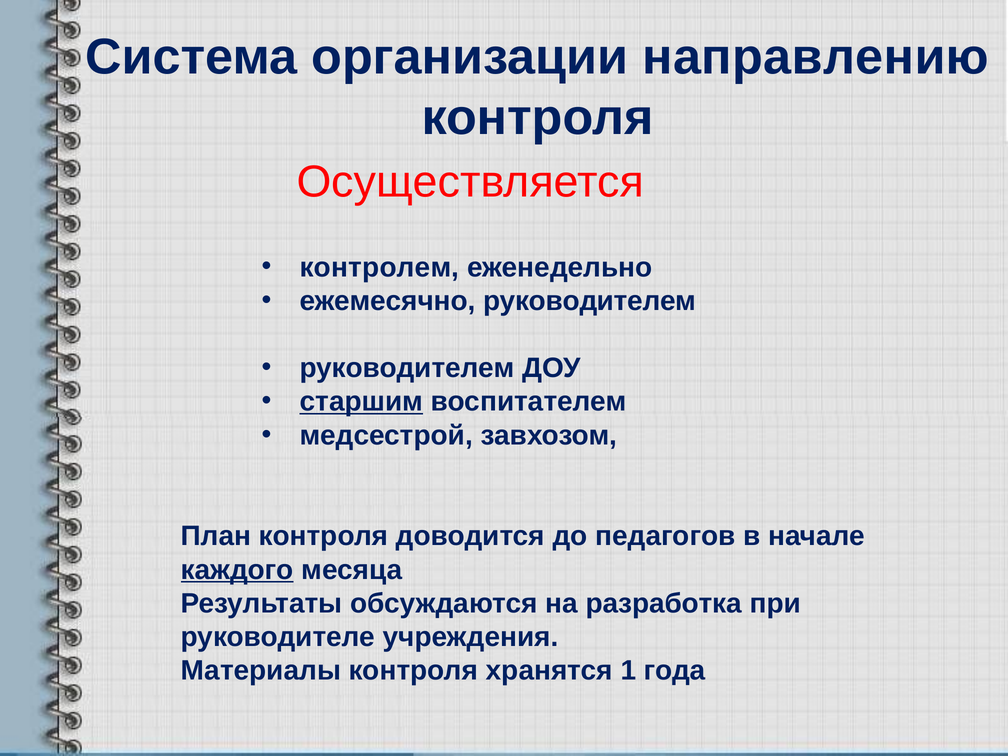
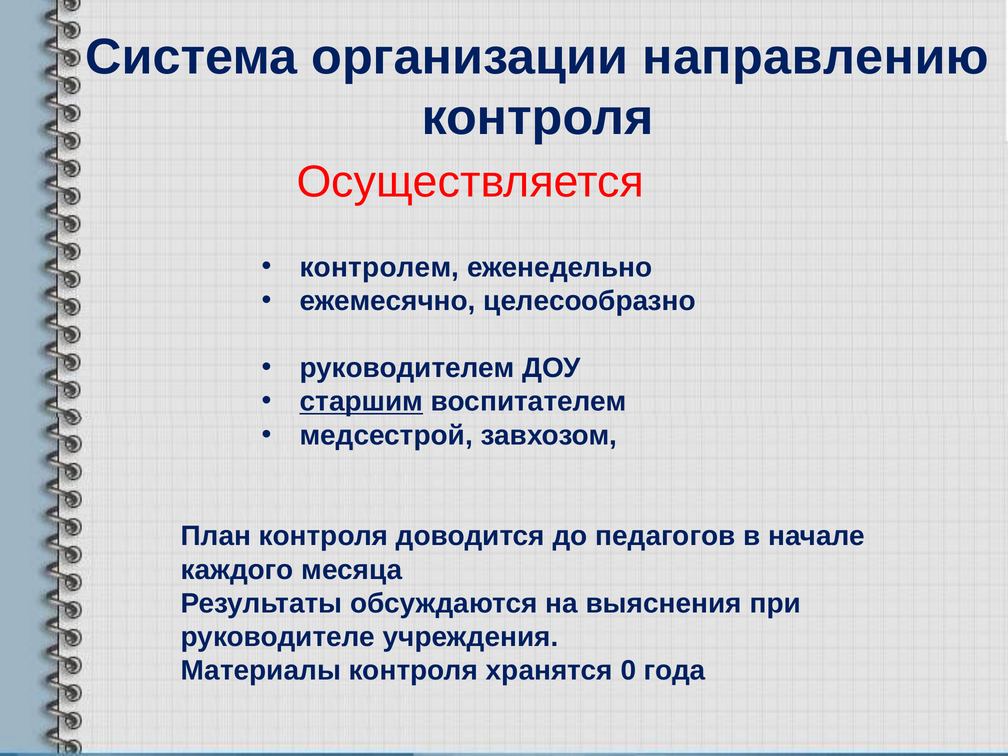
ежемесячно руководителем: руководителем -> целесообразно
каждого underline: present -> none
разработка: разработка -> выяснения
1: 1 -> 0
